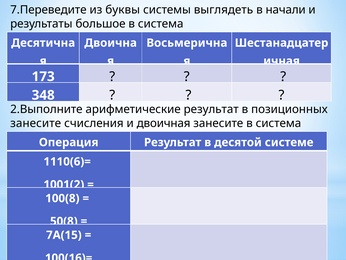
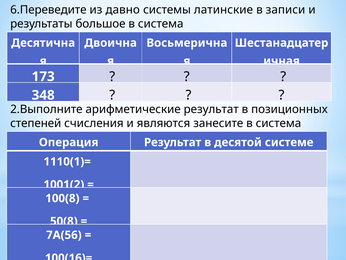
7.Переведите: 7.Переведите -> 6.Переведите
буквы: буквы -> давно
выглядеть: выглядеть -> латинские
начали: начали -> записи
занесите at (36, 123): занесите -> степеней
двоичная: двоичная -> являются
1110(6)=: 1110(6)= -> 1110(1)=
7А(15: 7А(15 -> 7А(56
